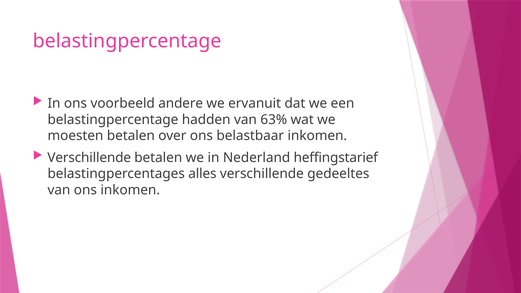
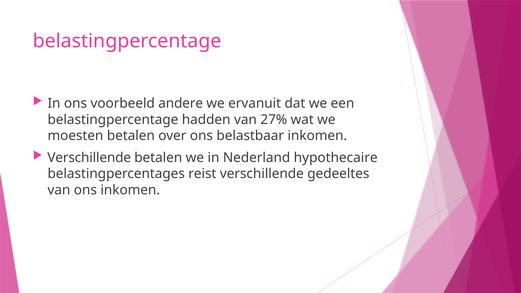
63%: 63% -> 27%
heffingstarief: heffingstarief -> hypothecaire
alles: alles -> reist
